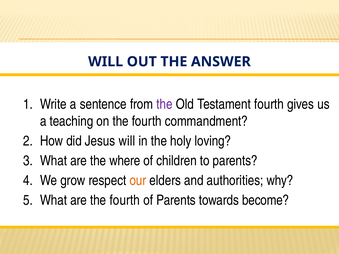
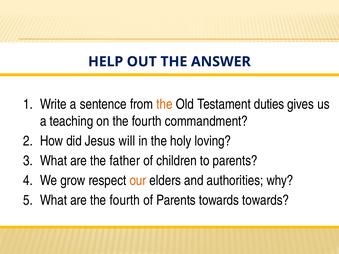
WILL at (106, 62): WILL -> HELP
the at (164, 104) colour: purple -> orange
Testament fourth: fourth -> duties
where: where -> father
towards become: become -> towards
